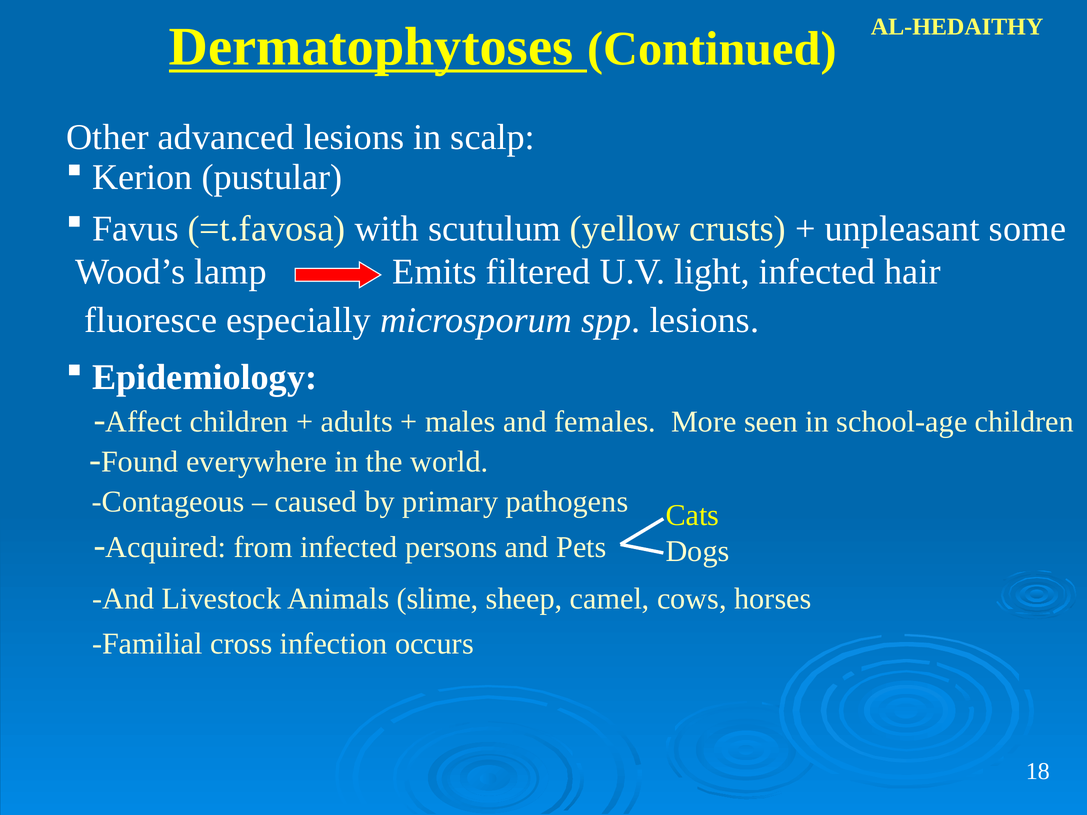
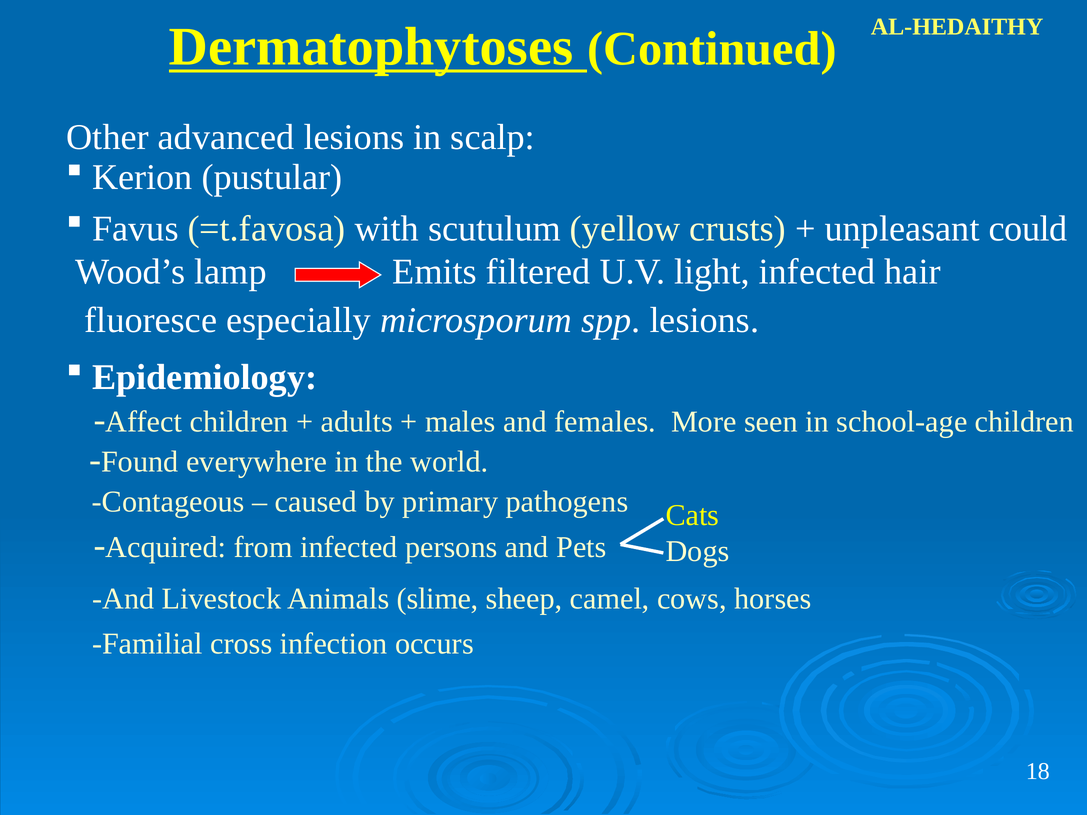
some: some -> could
